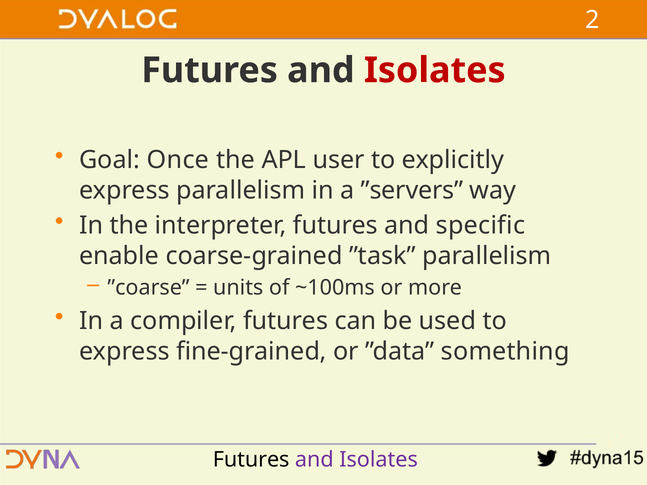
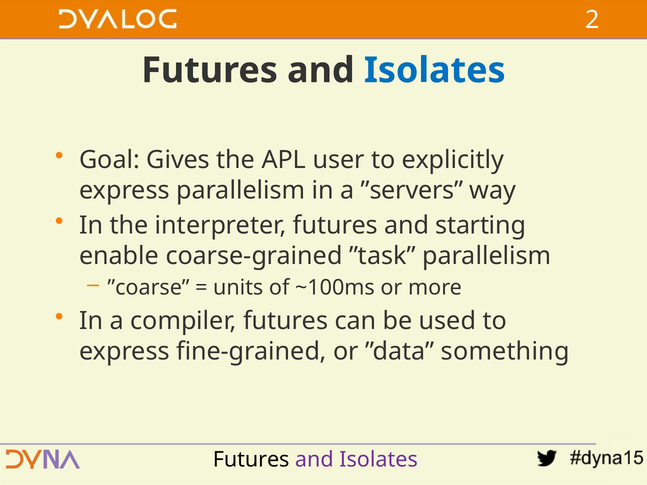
Isolates at (435, 70) colour: red -> blue
Once: Once -> Gives
specific: specific -> starting
